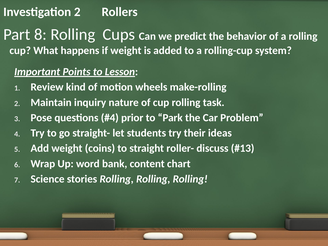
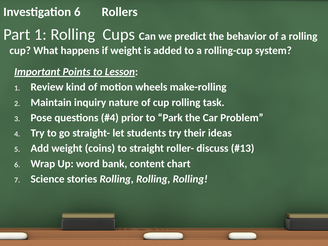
Investigation 2: 2 -> 6
Part 8: 8 -> 1
